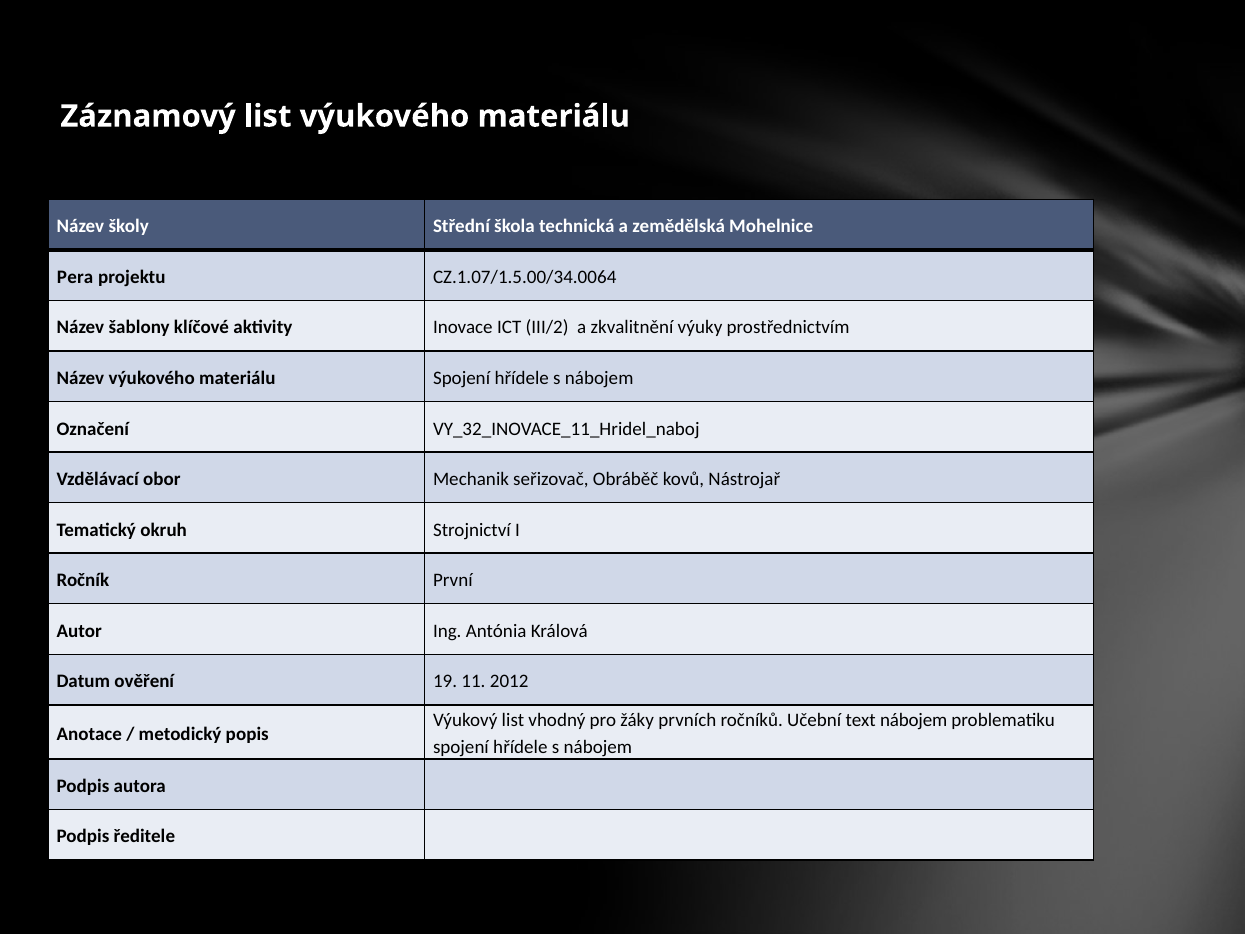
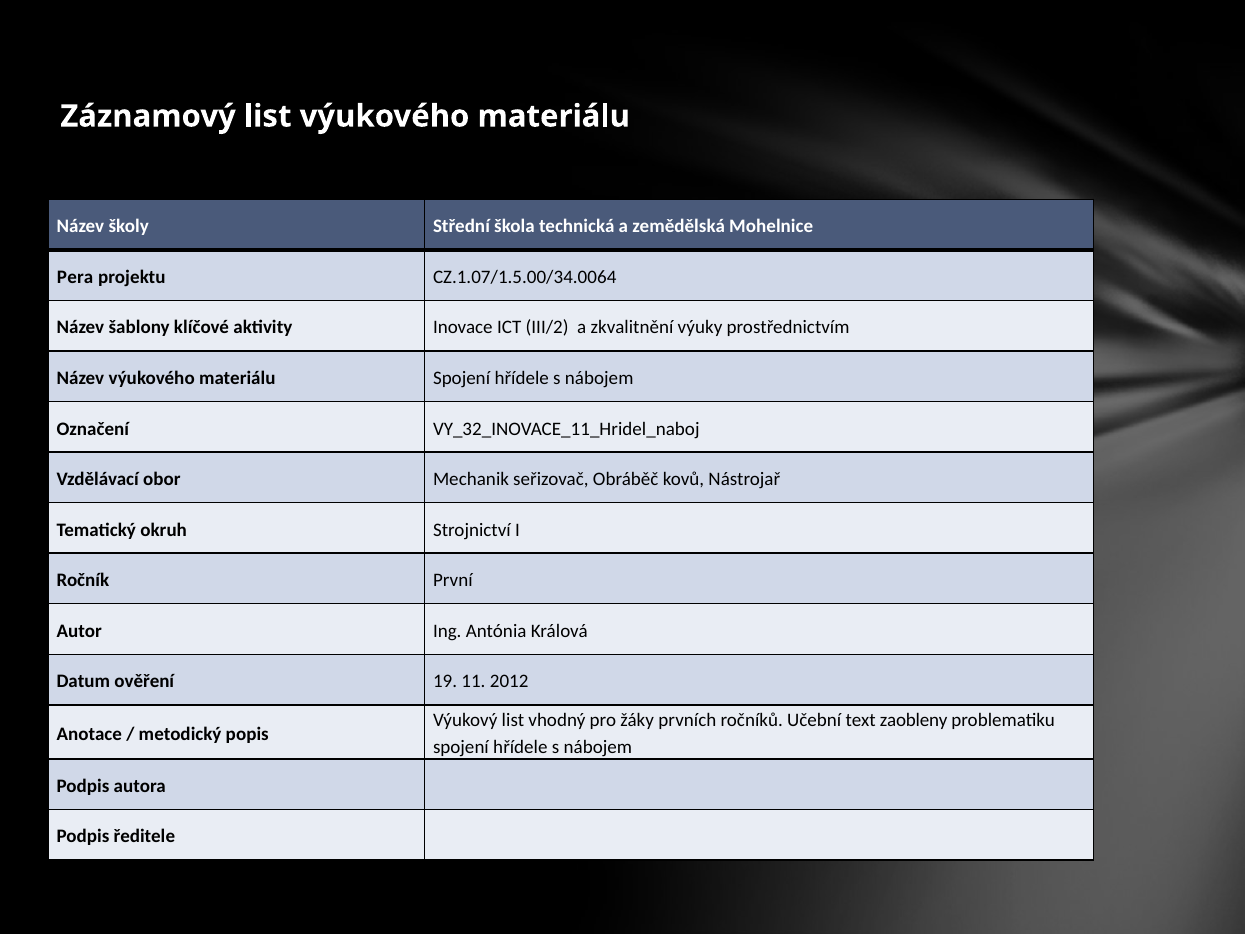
text nábojem: nábojem -> zaobleny
